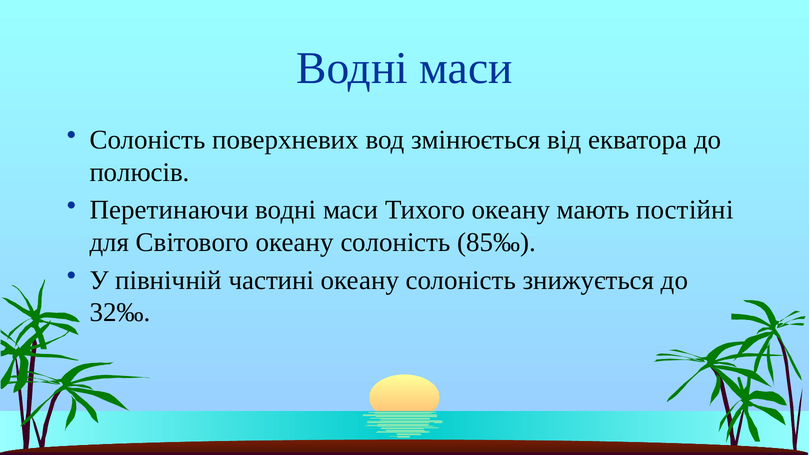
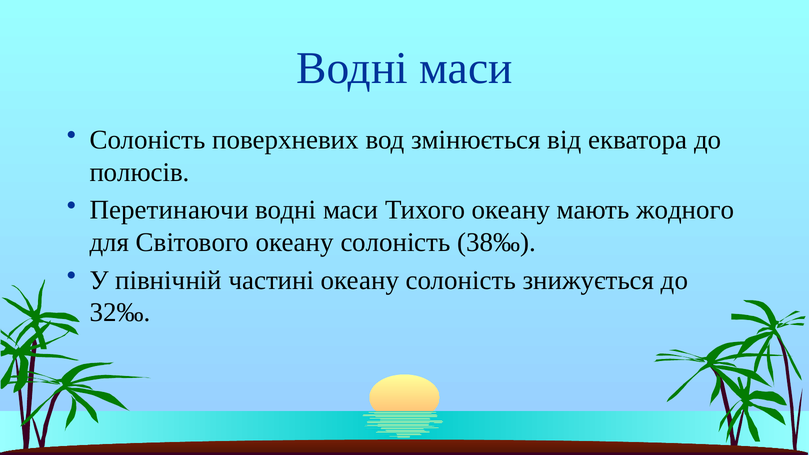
постійні: постійні -> жодного
85‰: 85‰ -> 38‰
